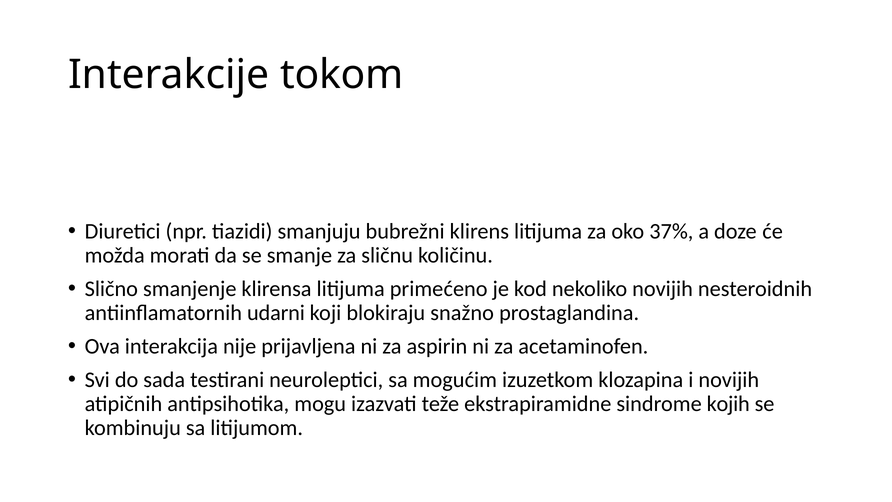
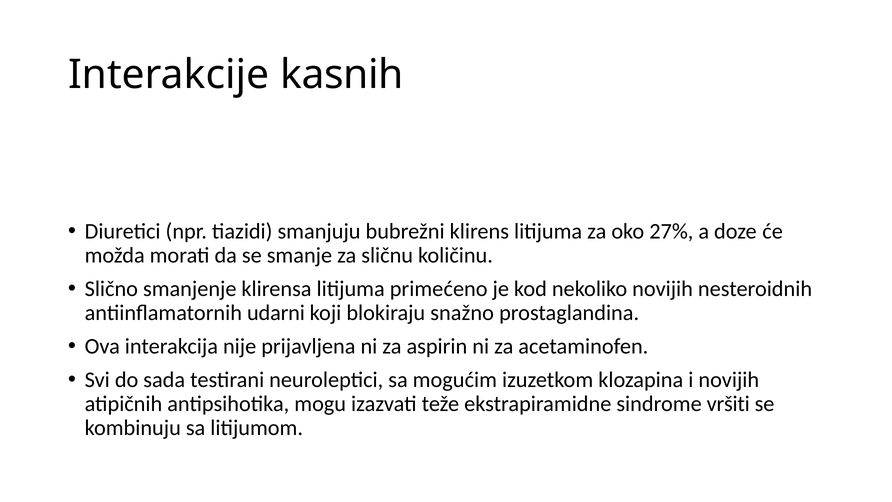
tokom: tokom -> kasnih
37%: 37% -> 27%
kojih: kojih -> vršiti
